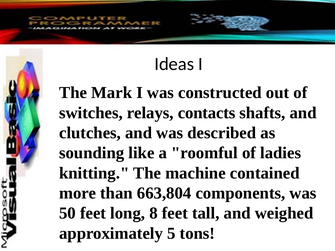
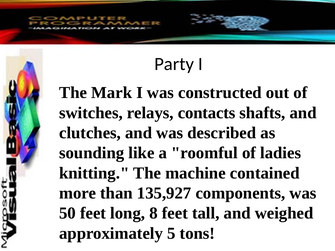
Ideas: Ideas -> Party
663,804: 663,804 -> 135,927
